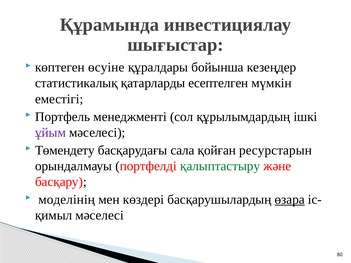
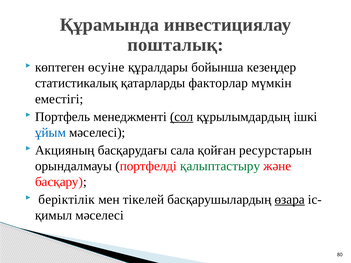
шығыстар: шығыстар -> пошталық
есептелген: есептелген -> факторлар
сол underline: none -> present
ұйым colour: purple -> blue
Төмендету: Төмендету -> Акцияның
моделінің: моделінің -> беріктілік
көздері: көздері -> тікелей
